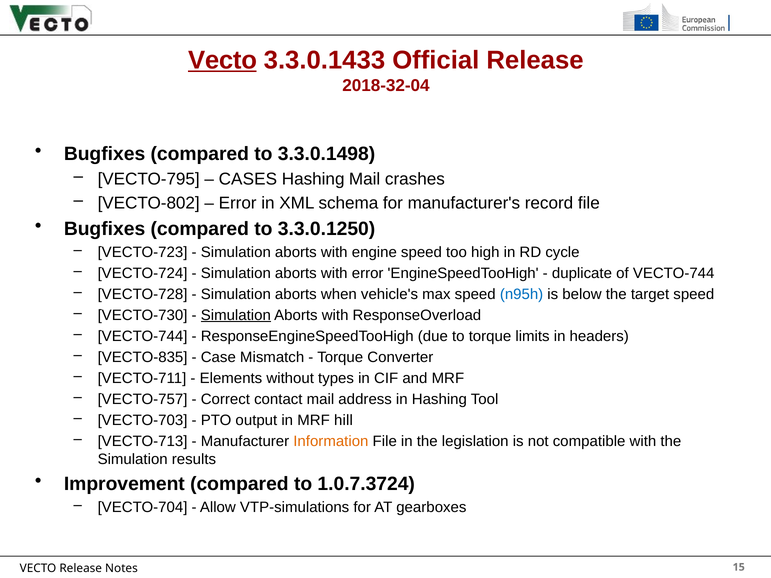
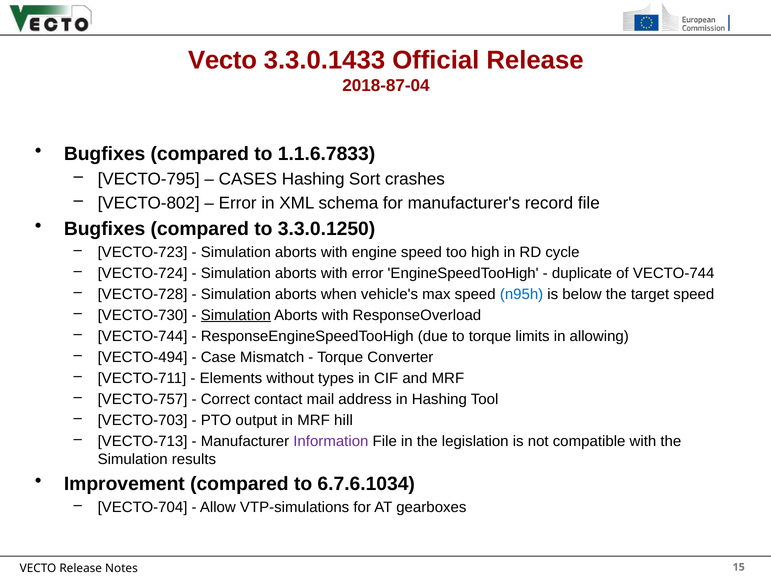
Vecto at (222, 60) underline: present -> none
2018-32-04: 2018-32-04 -> 2018-87-04
3.3.0.1498: 3.3.0.1498 -> 1.1.6.7833
Hashing Mail: Mail -> Sort
headers: headers -> allowing
VECTO-835: VECTO-835 -> VECTO-494
Information colour: orange -> purple
1.0.7.3724: 1.0.7.3724 -> 6.7.6.1034
